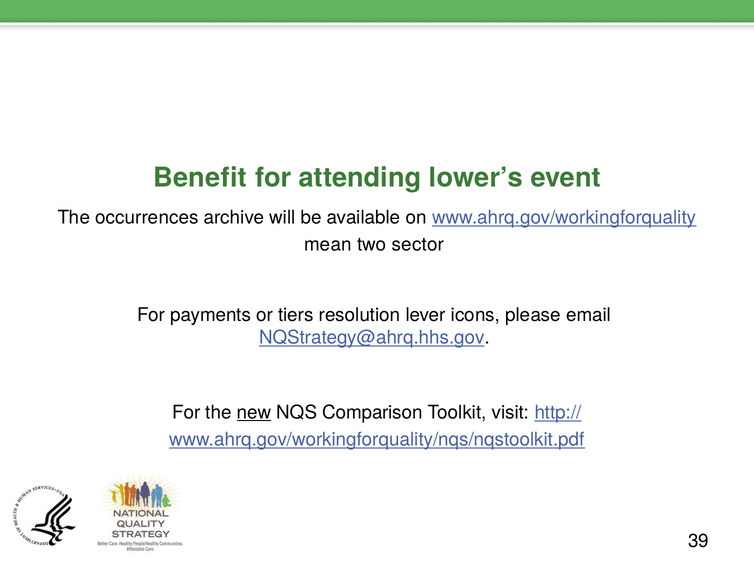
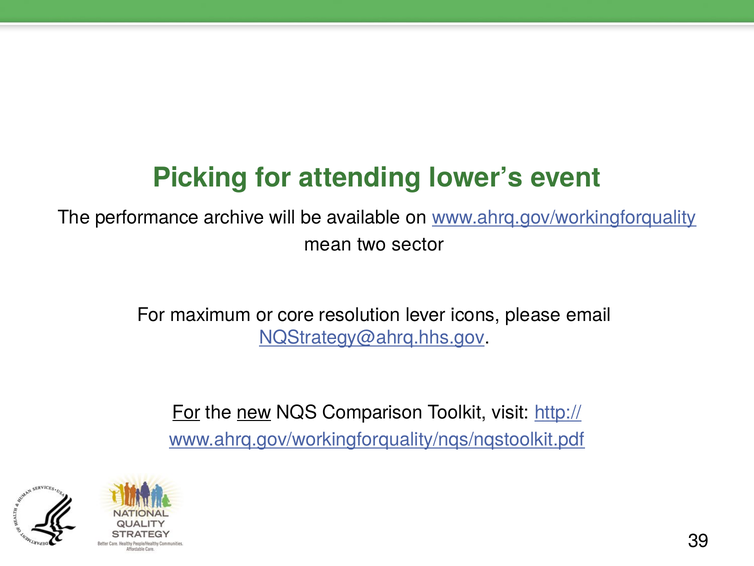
Benefit: Benefit -> Picking
occurrences: occurrences -> performance
payments: payments -> maximum
tiers: tiers -> core
For at (186, 412) underline: none -> present
